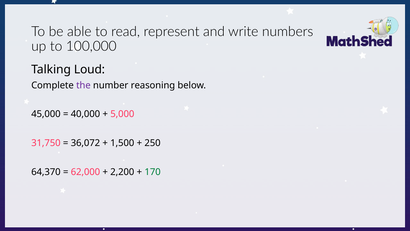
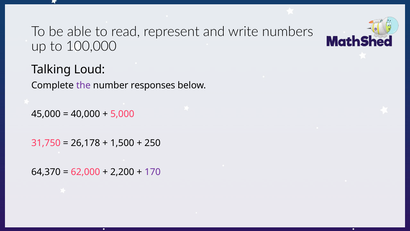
reasoning: reasoning -> responses
36,072: 36,072 -> 26,178
170 colour: green -> purple
